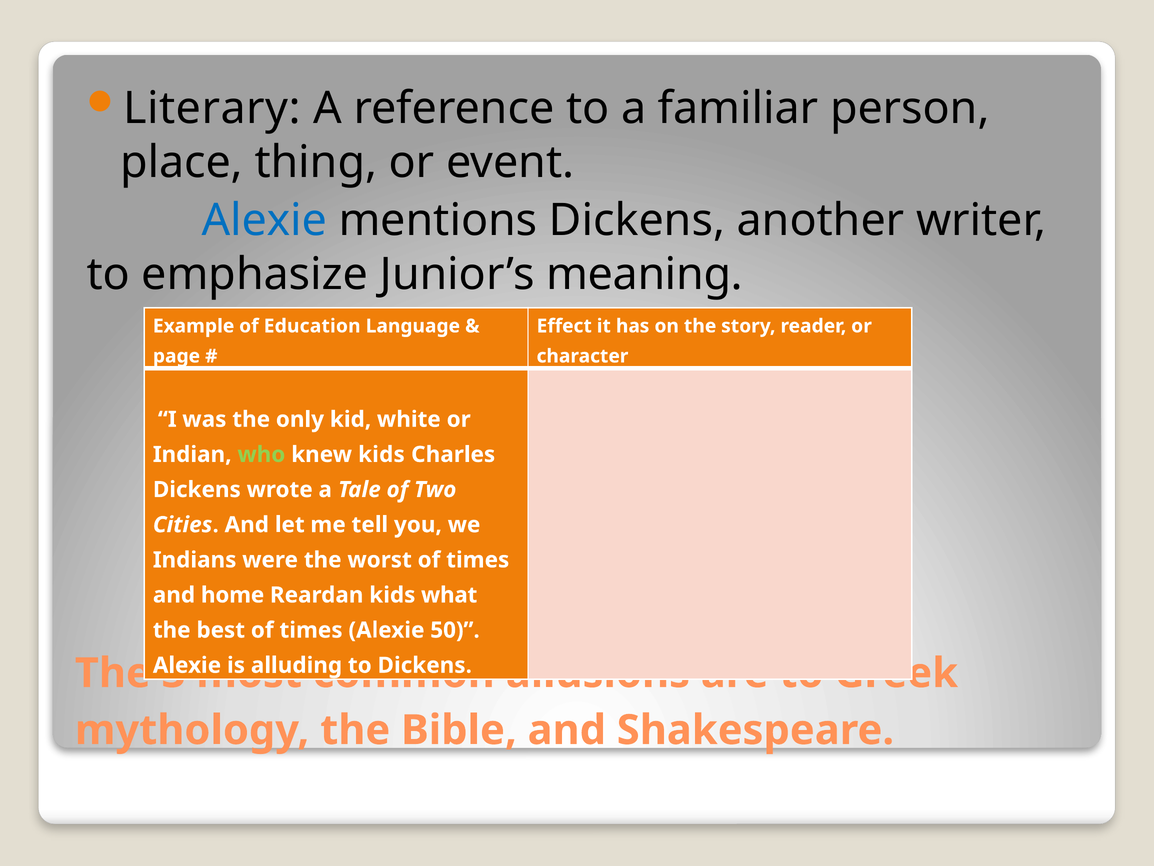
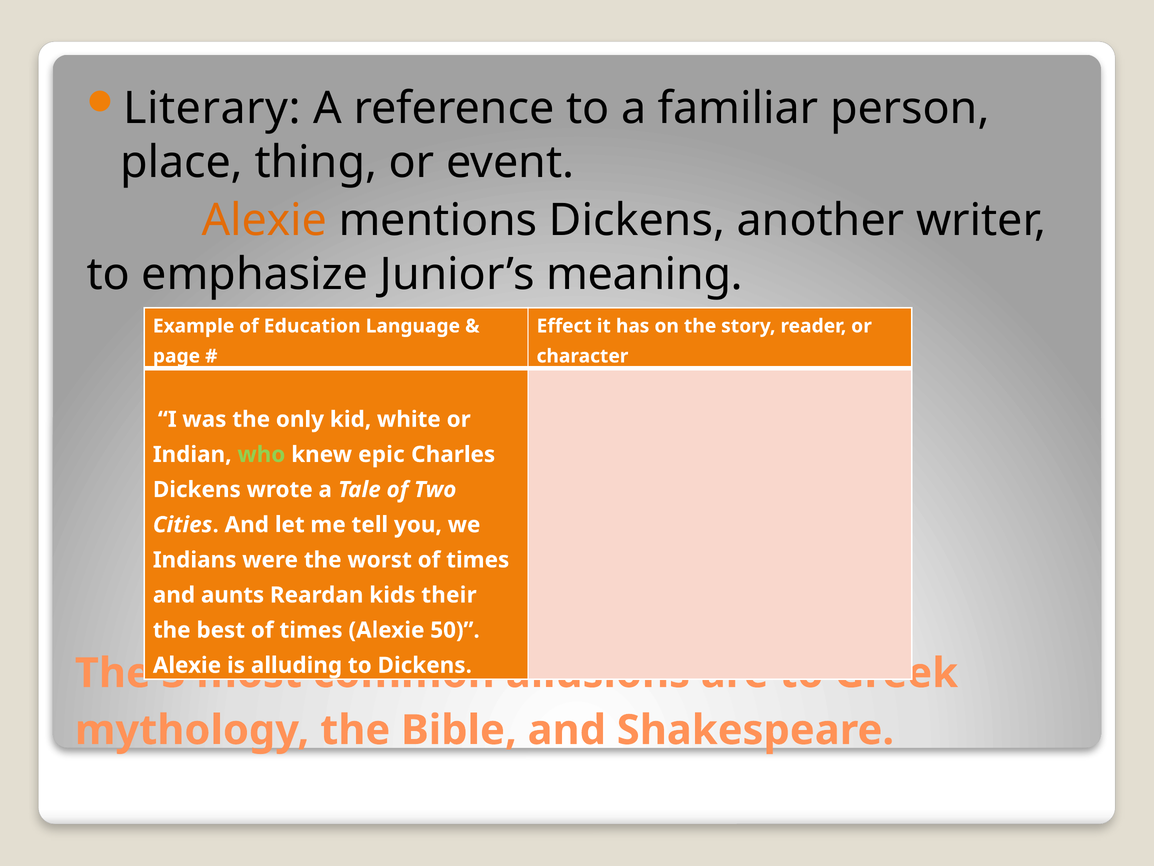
Alexie at (265, 220) colour: blue -> orange
knew kids: kids -> epic
home: home -> aunts
what: what -> their
